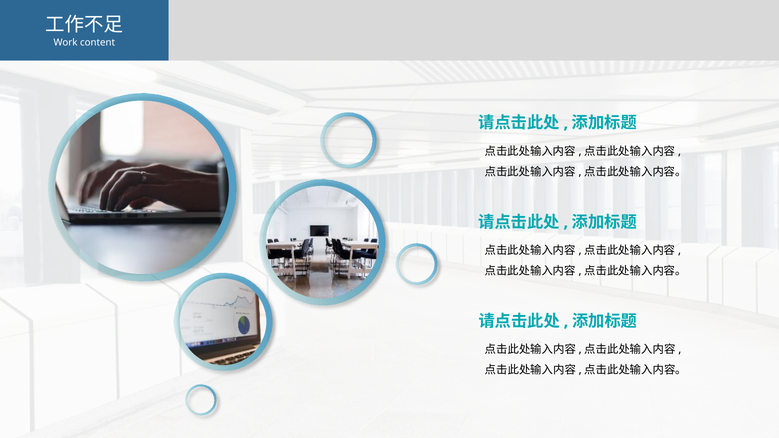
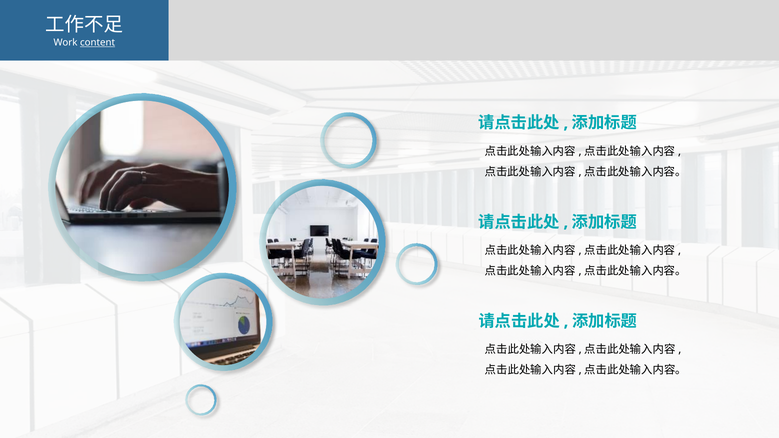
content underline: none -> present
